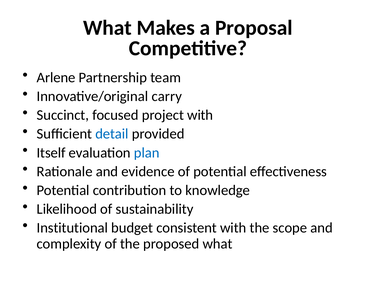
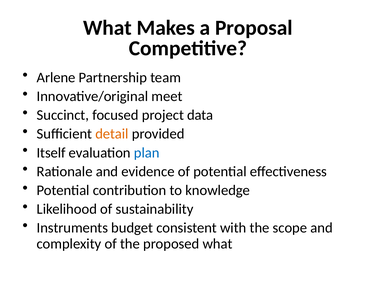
carry: carry -> meet
project with: with -> data
detail colour: blue -> orange
Institutional: Institutional -> Instruments
